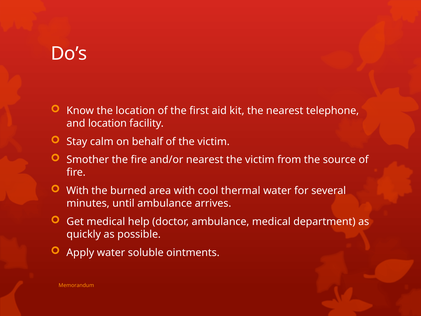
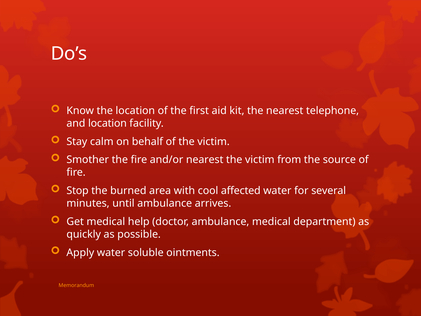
With at (78, 191): With -> Stop
thermal: thermal -> affected
